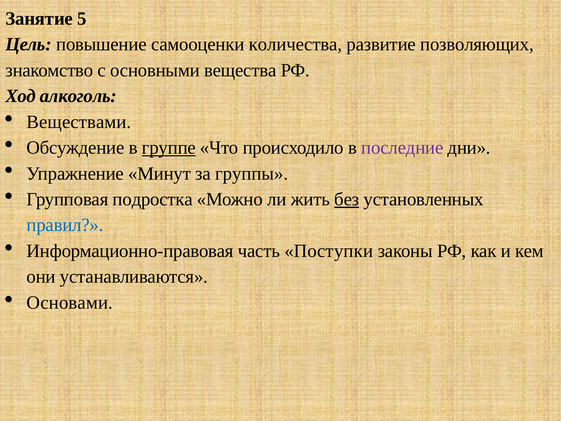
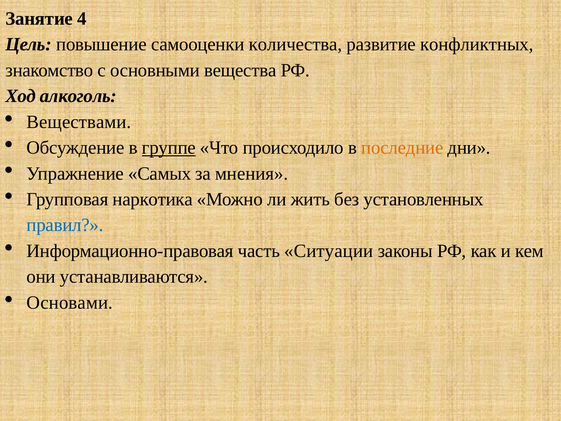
5: 5 -> 4
позволяющих: позволяющих -> конфликтных
последние colour: purple -> orange
Минут: Минут -> Самых
группы: группы -> мнения
подростка: подростка -> наркотика
без underline: present -> none
Поступки: Поступки -> Ситуации
